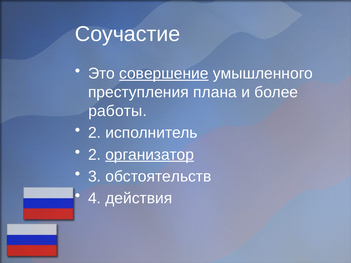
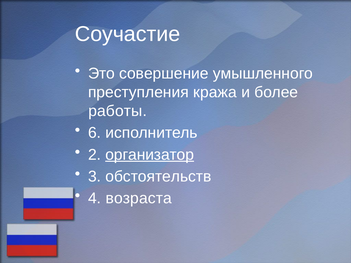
совершение underline: present -> none
плана: плана -> кража
2 at (95, 133): 2 -> 6
действия: действия -> возраста
